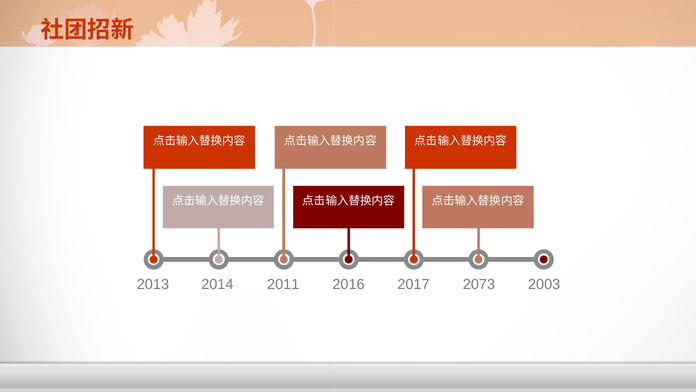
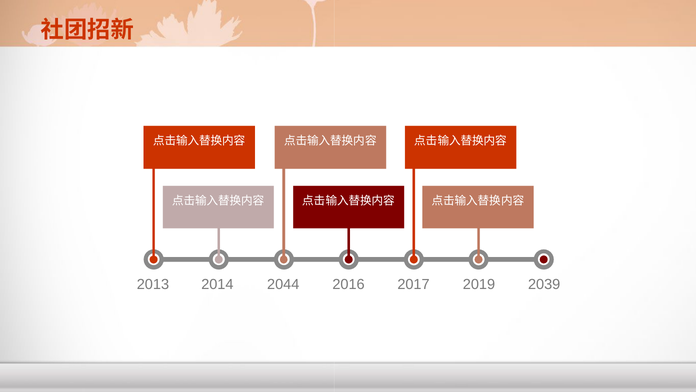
2011: 2011 -> 2044
2073: 2073 -> 2019
2003: 2003 -> 2039
